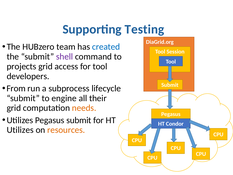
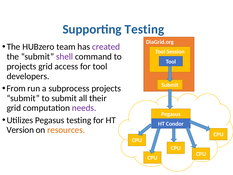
created colour: blue -> purple
subprocess lifecycle: lifecycle -> projects
to engine: engine -> submit
needs colour: orange -> purple
Pegasus submit: submit -> testing
Utilizes at (20, 130): Utilizes -> Version
